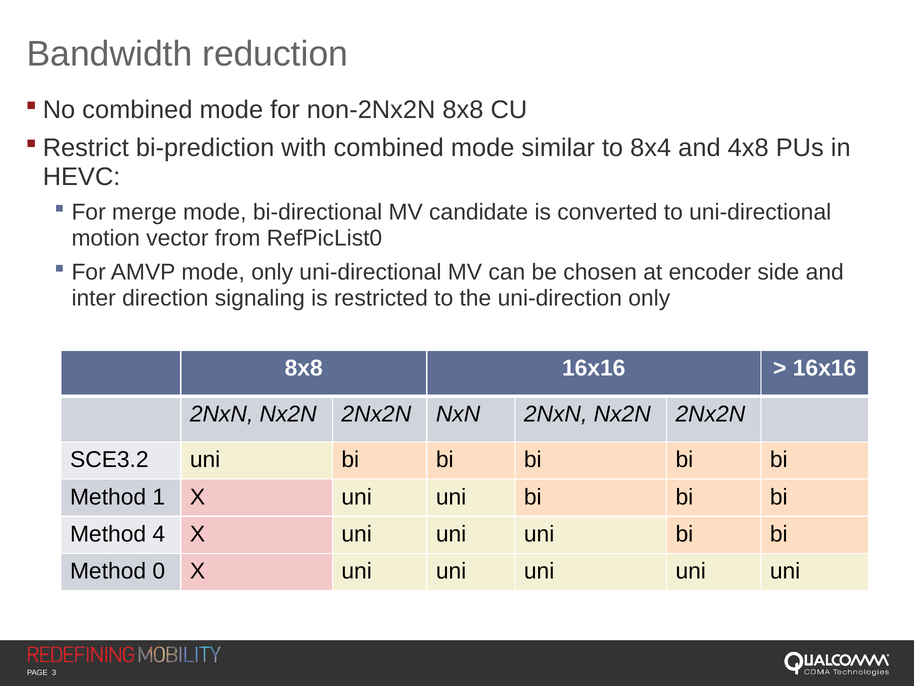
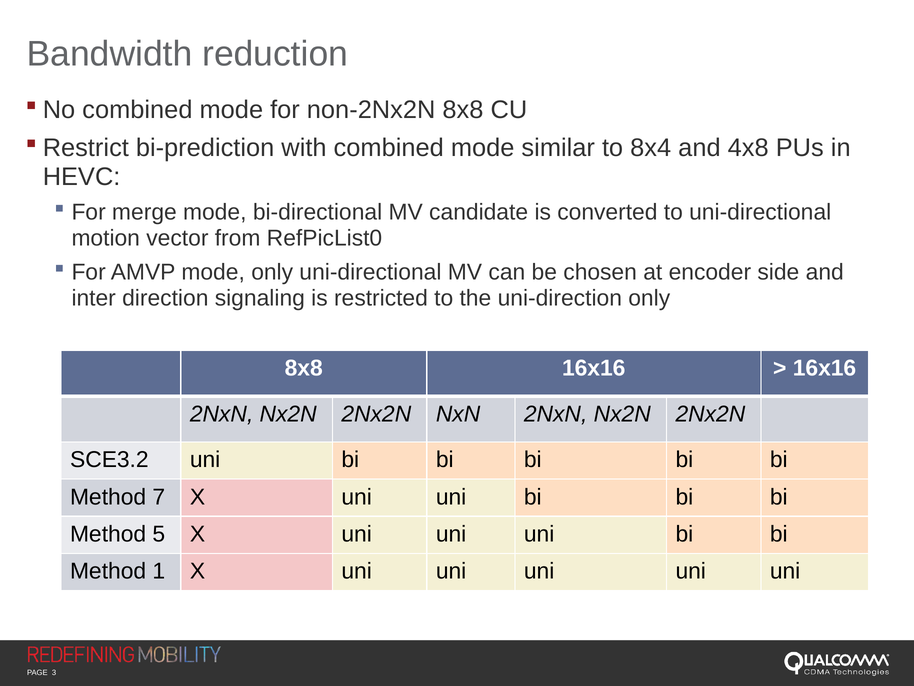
1: 1 -> 7
4: 4 -> 5
0: 0 -> 1
